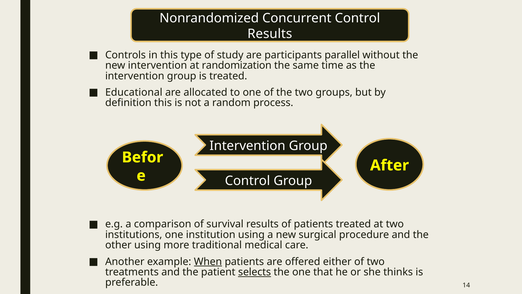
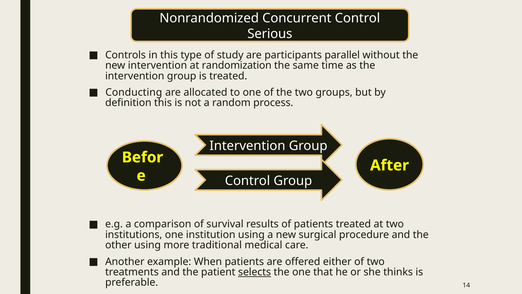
Results at (270, 34): Results -> Serious
Educational: Educational -> Conducting
When underline: present -> none
